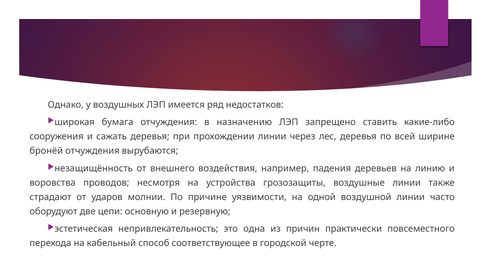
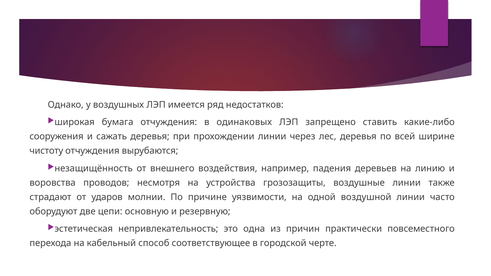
назначению: назначению -> одинаковых
бронёй: бронёй -> чистоту
